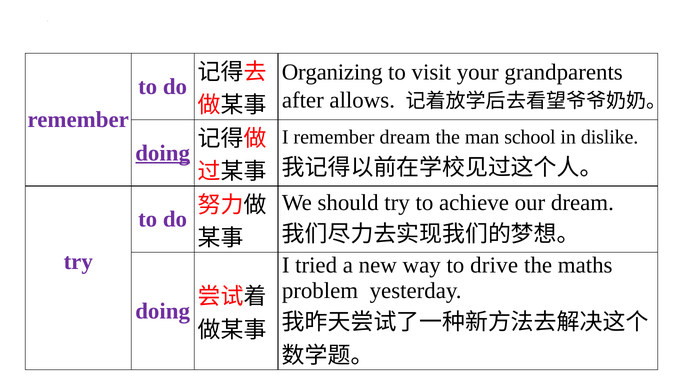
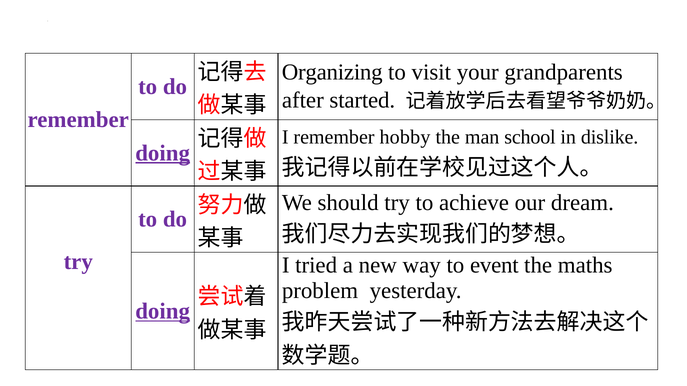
allows: allows -> started
remember dream: dream -> hobby
drive: drive -> event
doing at (163, 312) underline: none -> present
